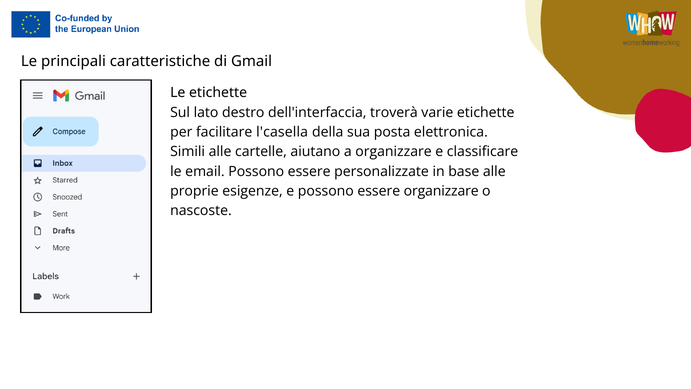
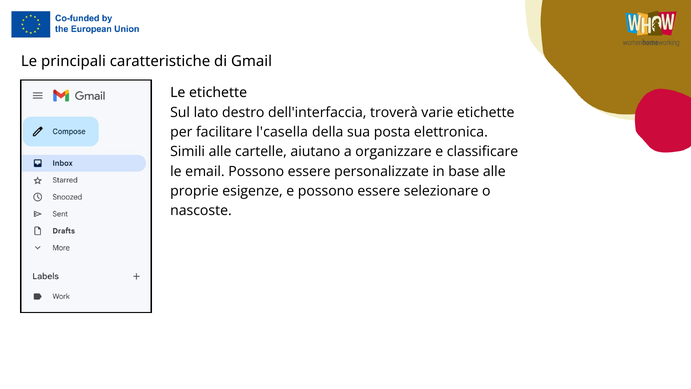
essere organizzare: organizzare -> selezionare
